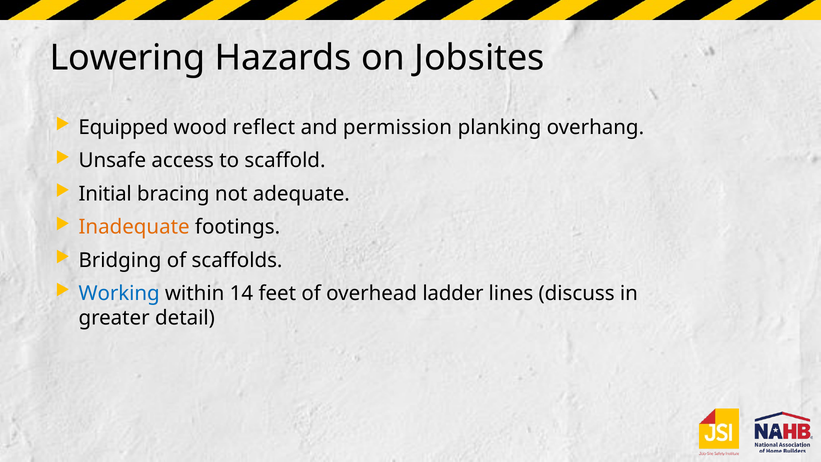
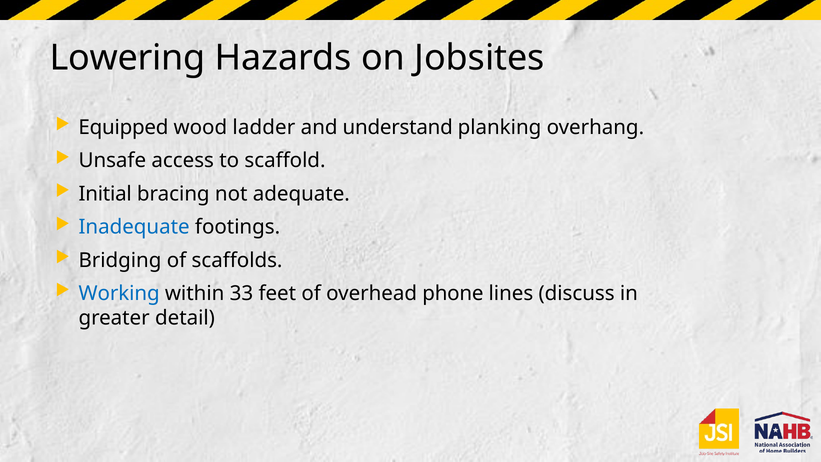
reflect: reflect -> ladder
permission: permission -> understand
Inadequate colour: orange -> blue
14: 14 -> 33
ladder: ladder -> phone
